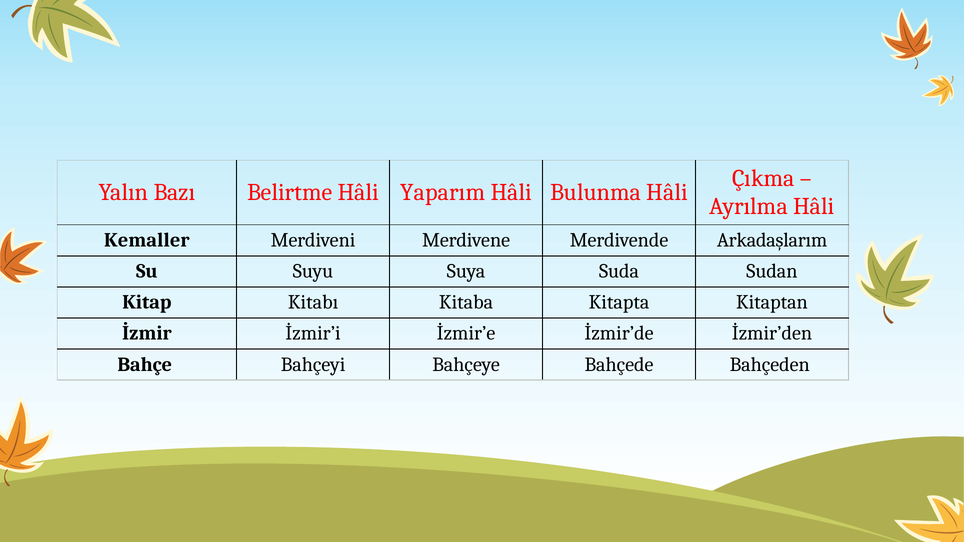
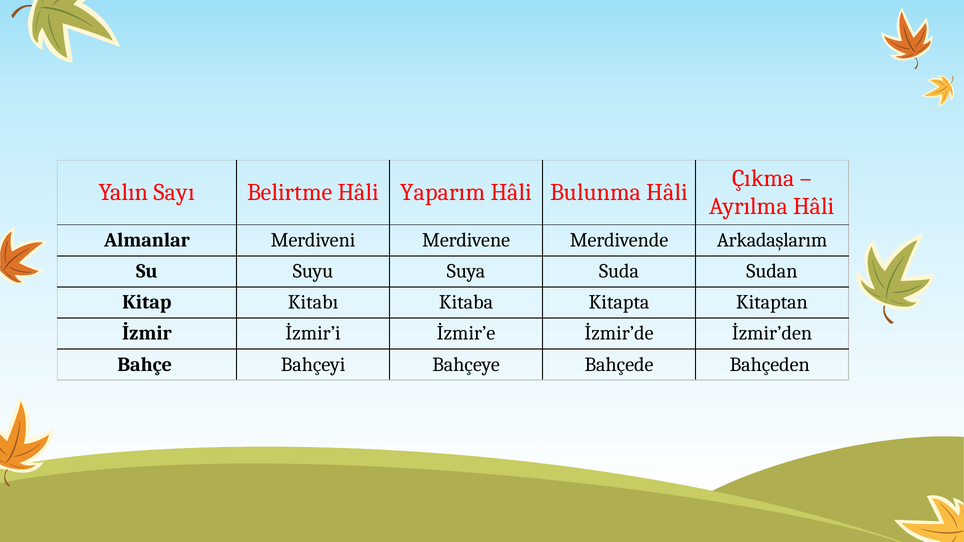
Bazı: Bazı -> Sayı
Kemaller: Kemaller -> Almanlar
